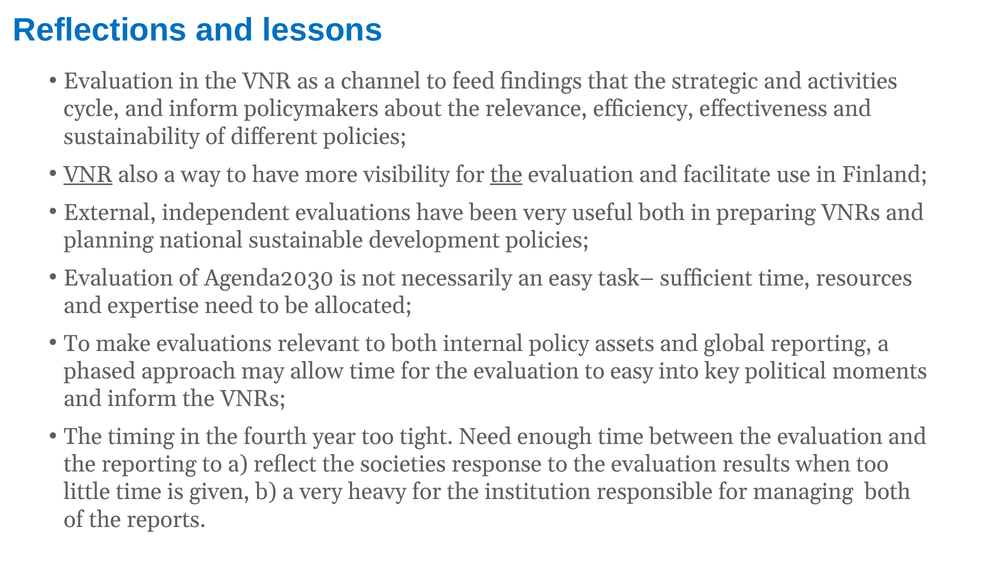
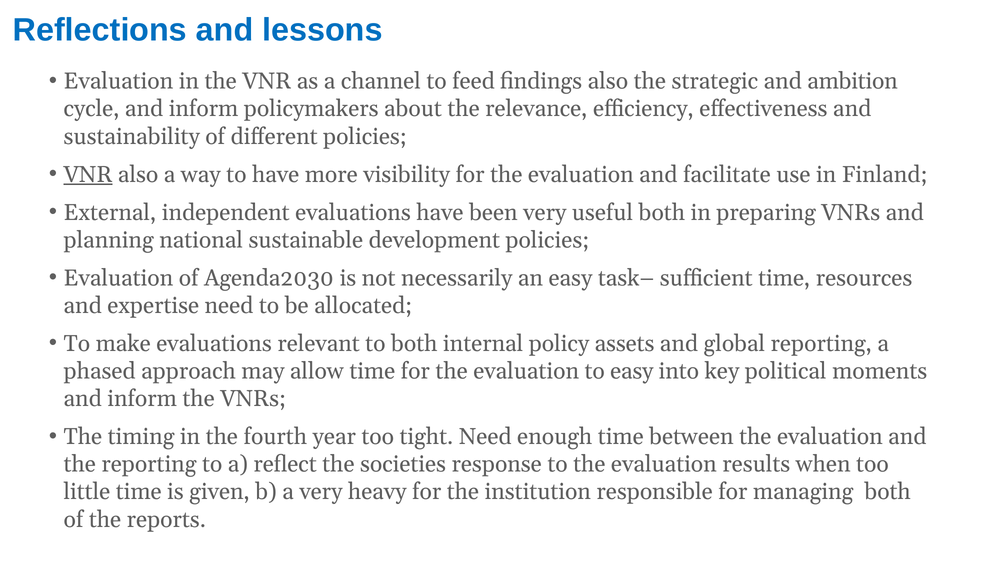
findings that: that -> also
activities: activities -> ambition
the at (506, 174) underline: present -> none
